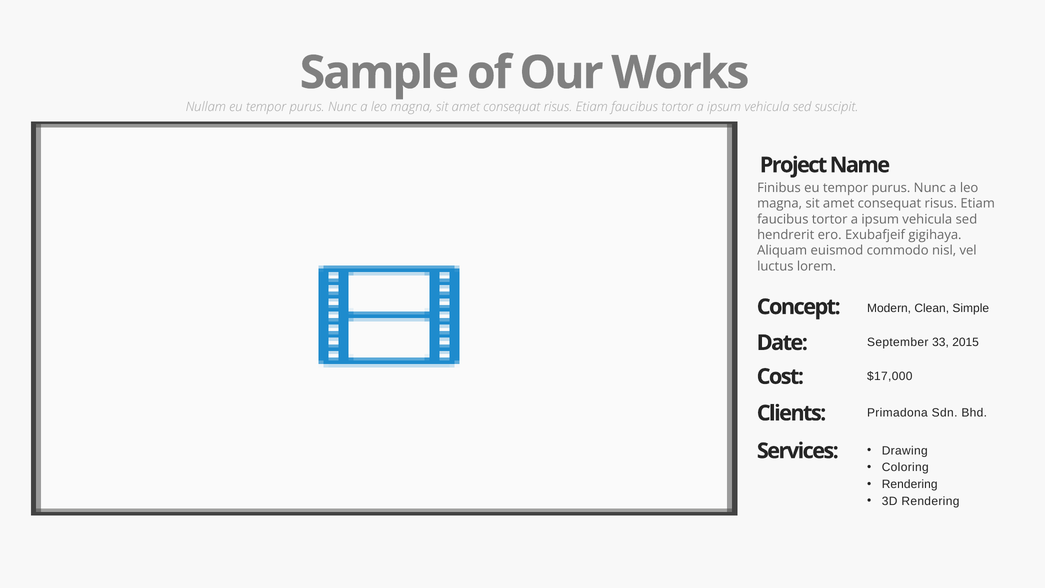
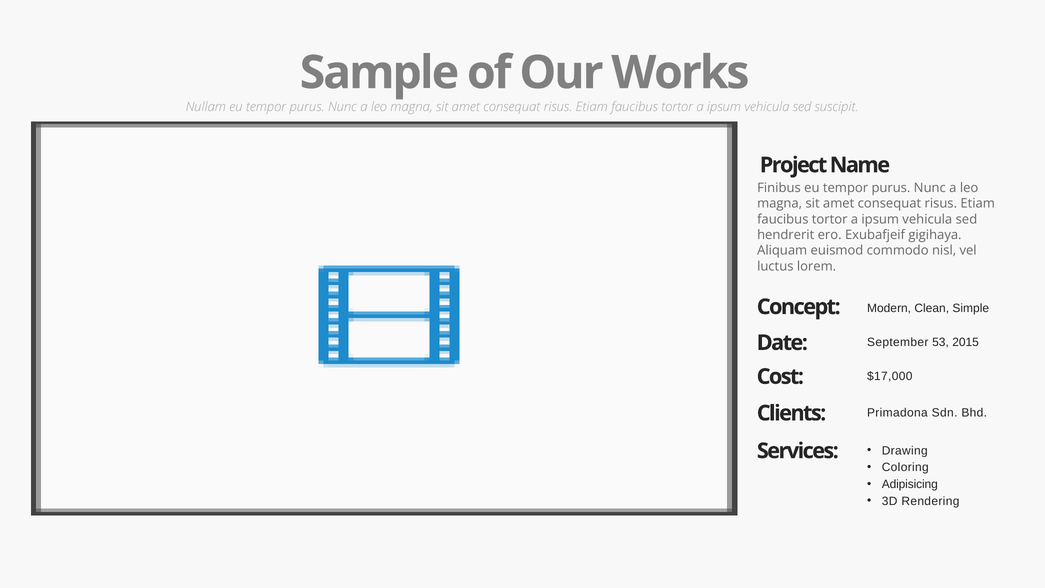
33: 33 -> 53
Rendering at (910, 484): Rendering -> Adipisicing
